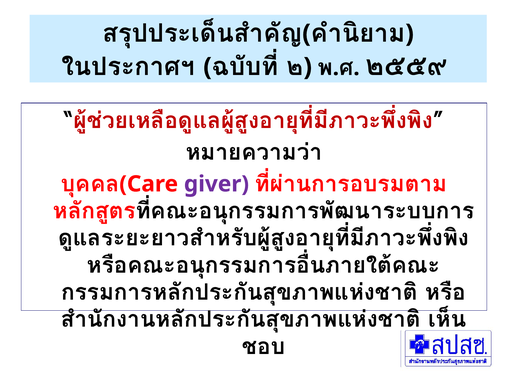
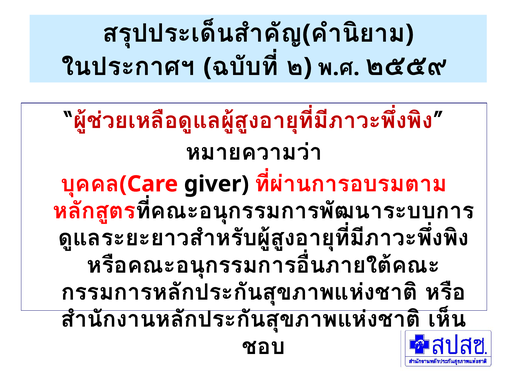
giver colour: purple -> black
